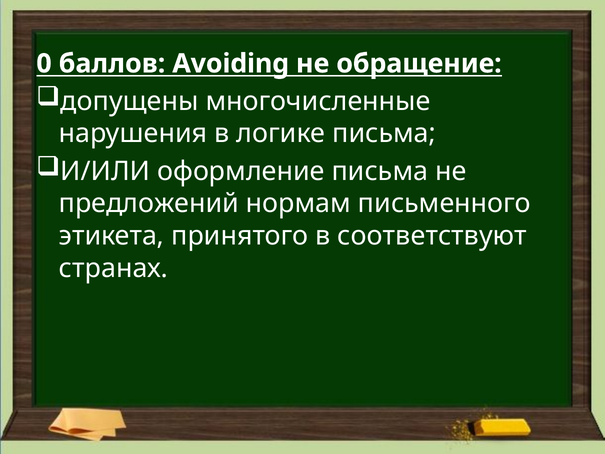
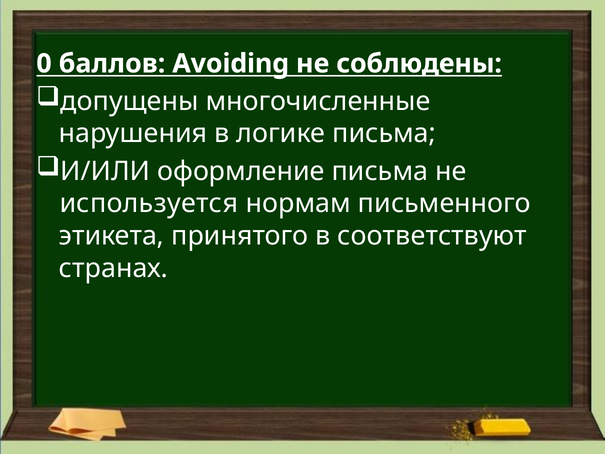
обращение: обращение -> соблюдены
предложений: предложений -> используется
